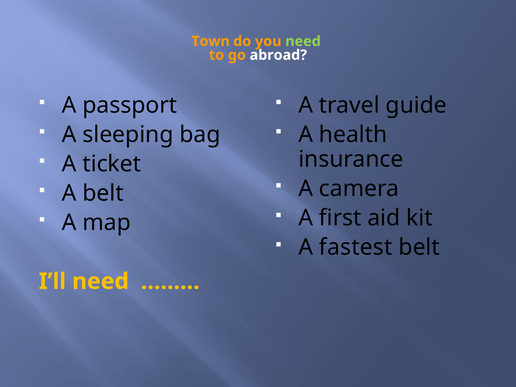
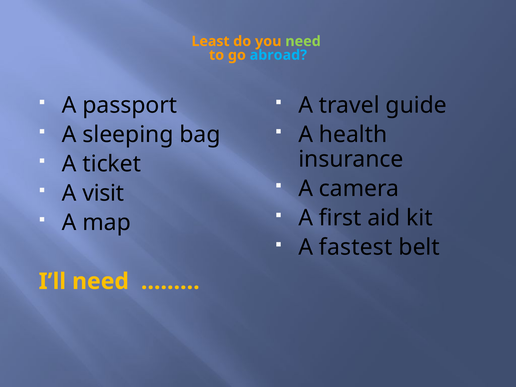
Town: Town -> Least
abroad colour: white -> light blue
A belt: belt -> visit
